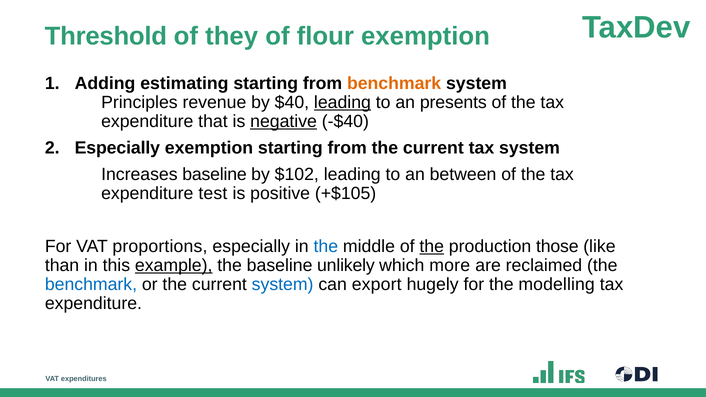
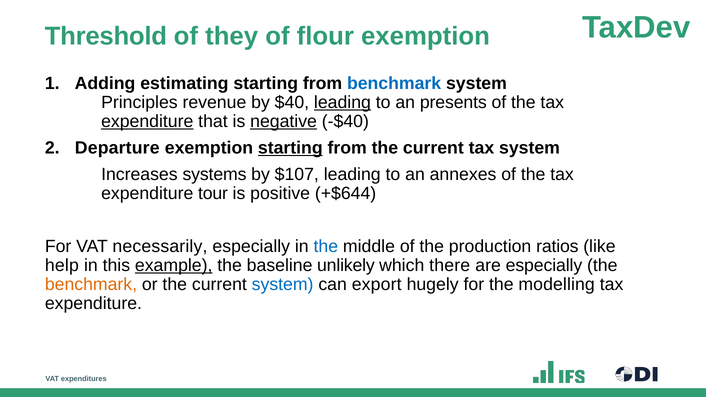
benchmark at (394, 83) colour: orange -> blue
expenditure at (147, 122) underline: none -> present
Especially at (117, 148): Especially -> Departure
starting at (290, 148) underline: none -> present
Increases baseline: baseline -> systems
$102: $102 -> $107
between: between -> annexes
test: test -> tour
+$105: +$105 -> +$644
proportions: proportions -> necessarily
the at (432, 246) underline: present -> none
those: those -> ratios
than: than -> help
more: more -> there
are reclaimed: reclaimed -> especially
benchmark at (91, 284) colour: blue -> orange
